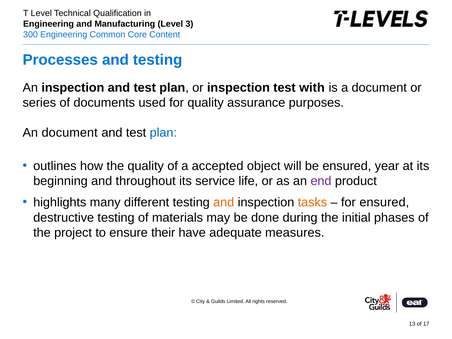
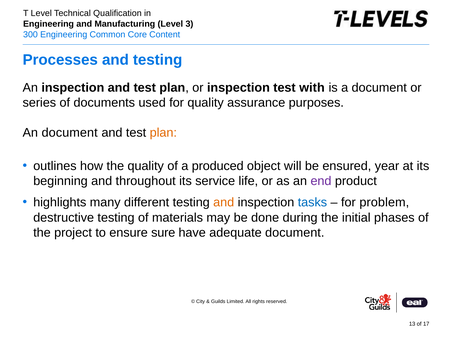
plan at (163, 133) colour: blue -> orange
accepted: accepted -> produced
tasks colour: orange -> blue
for ensured: ensured -> problem
their: their -> sure
adequate measures: measures -> document
